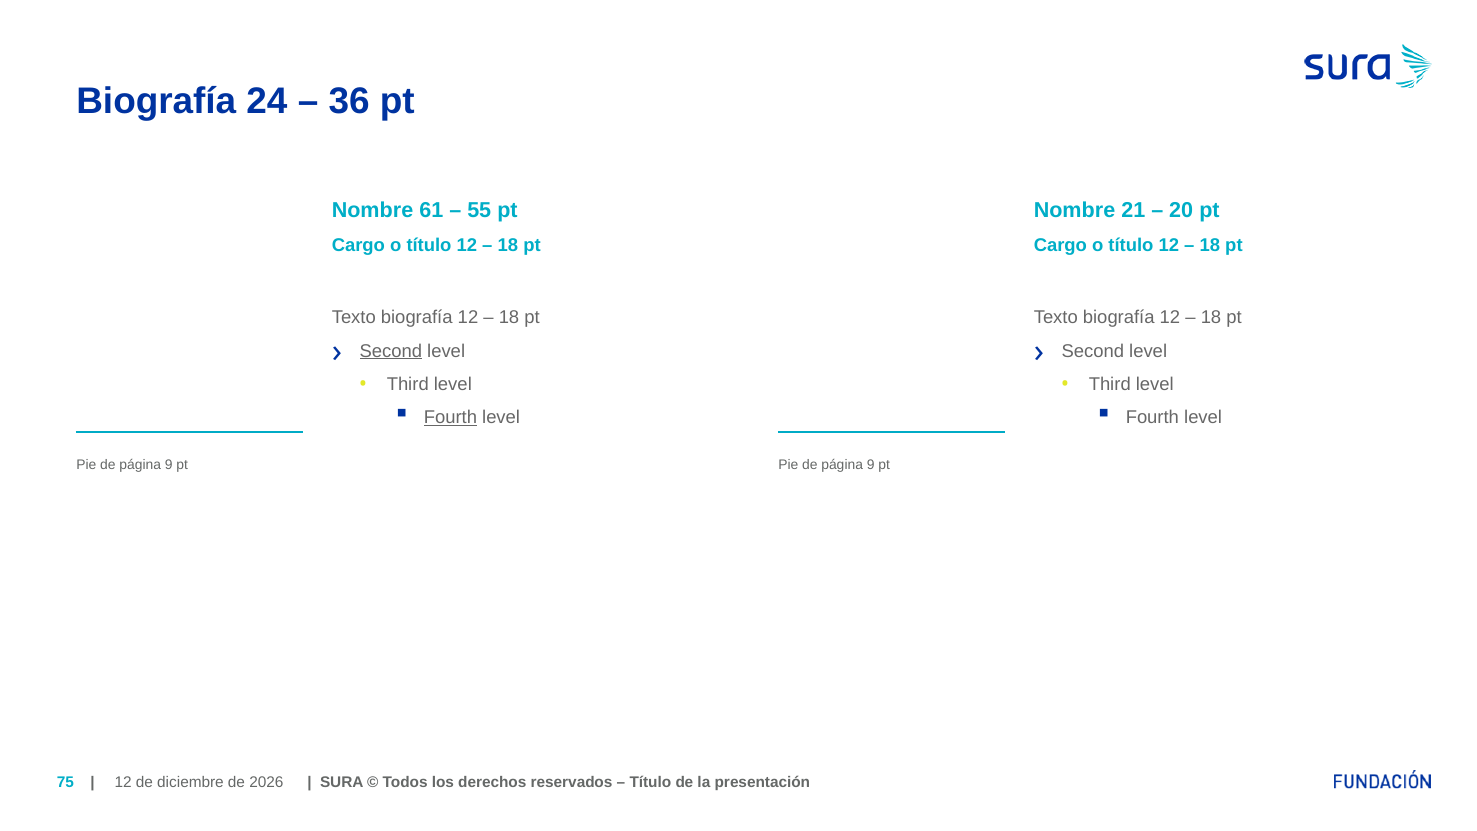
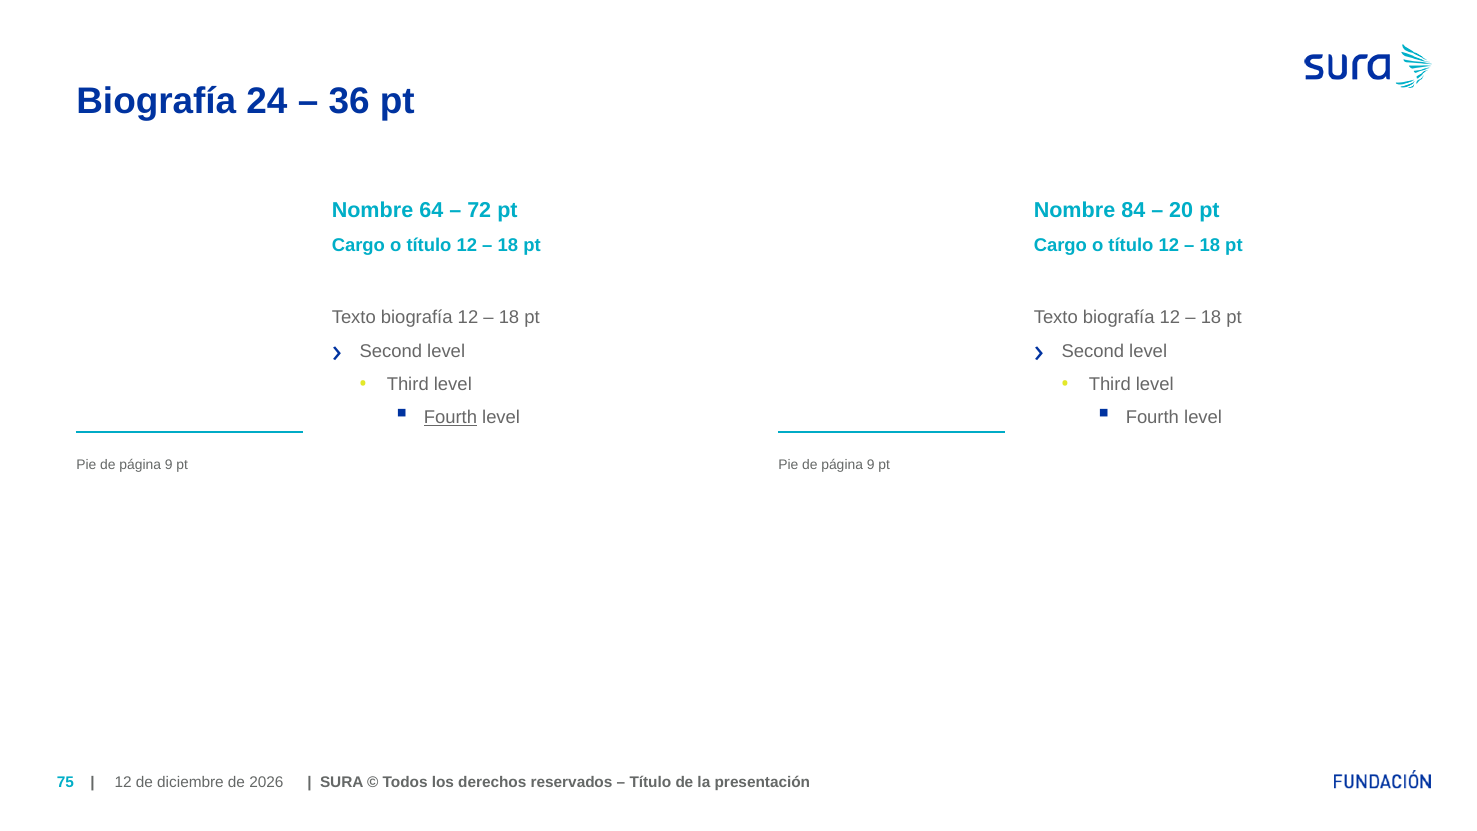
61: 61 -> 64
55: 55 -> 72
21: 21 -> 84
Second at (391, 351) underline: present -> none
